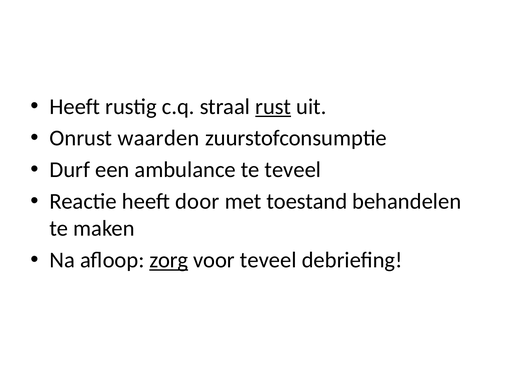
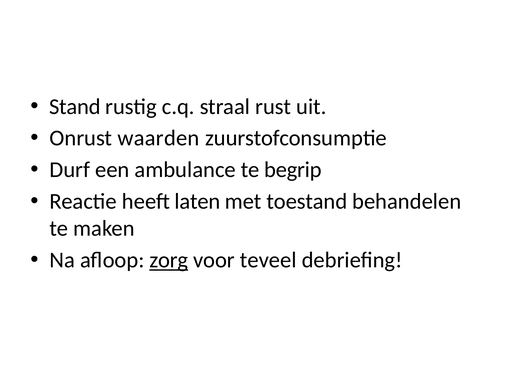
Heeft at (75, 107): Heeft -> Stand
rust underline: present -> none
te teveel: teveel -> begrip
door: door -> laten
